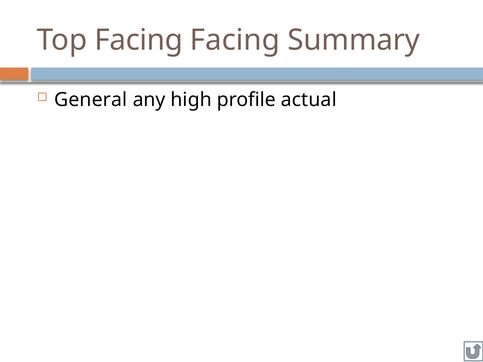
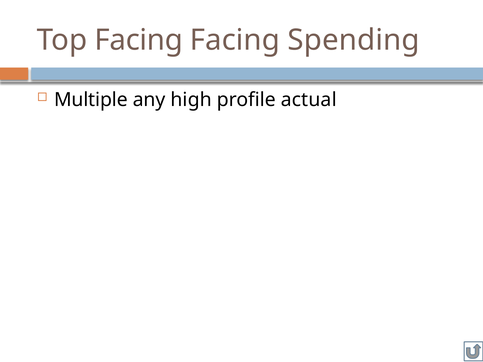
Summary: Summary -> Spending
General: General -> Multiple
